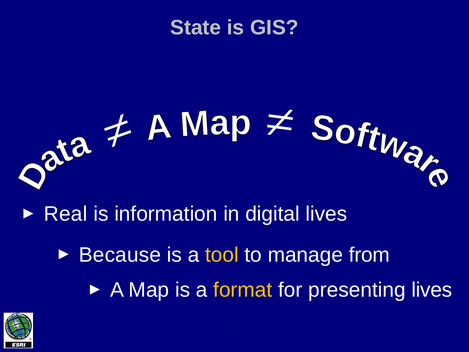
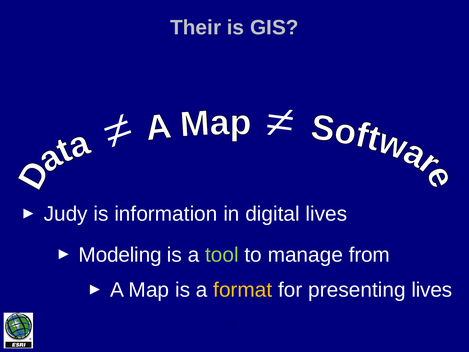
State: State -> Their
Real: Real -> Judy
Because: Because -> Modeling
tool colour: yellow -> light green
